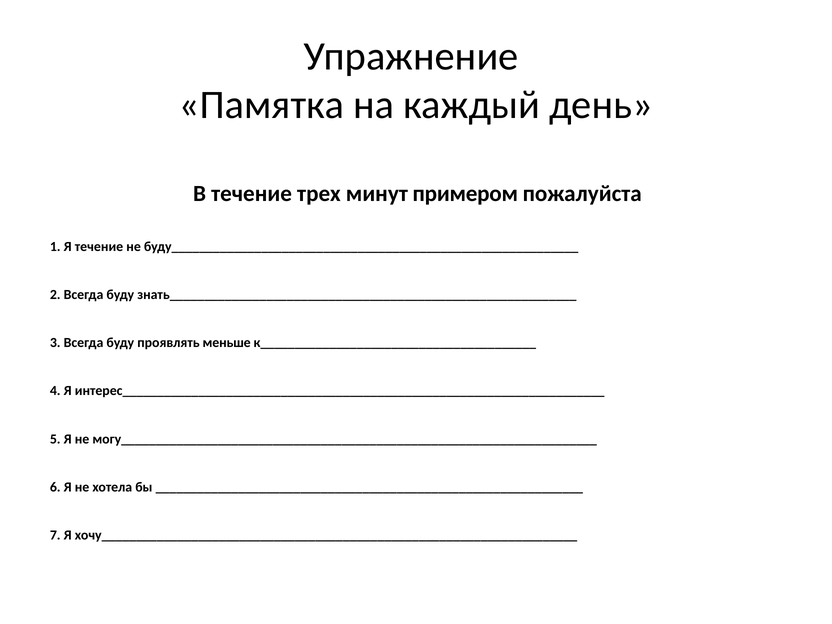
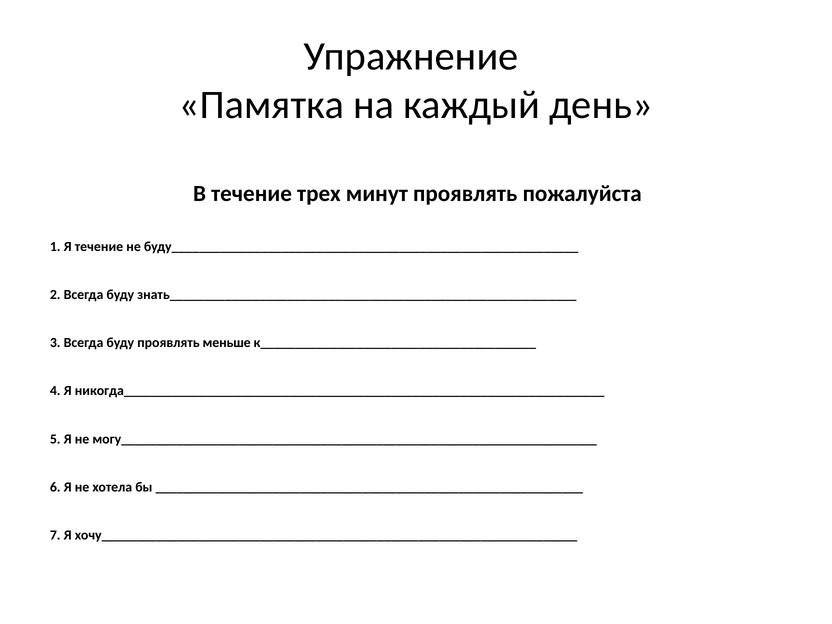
минут примером: примером -> проявлять
интерес______________________________________________________________________: интерес______________________________________________________________________ -> никогда______________________________________________________________________
